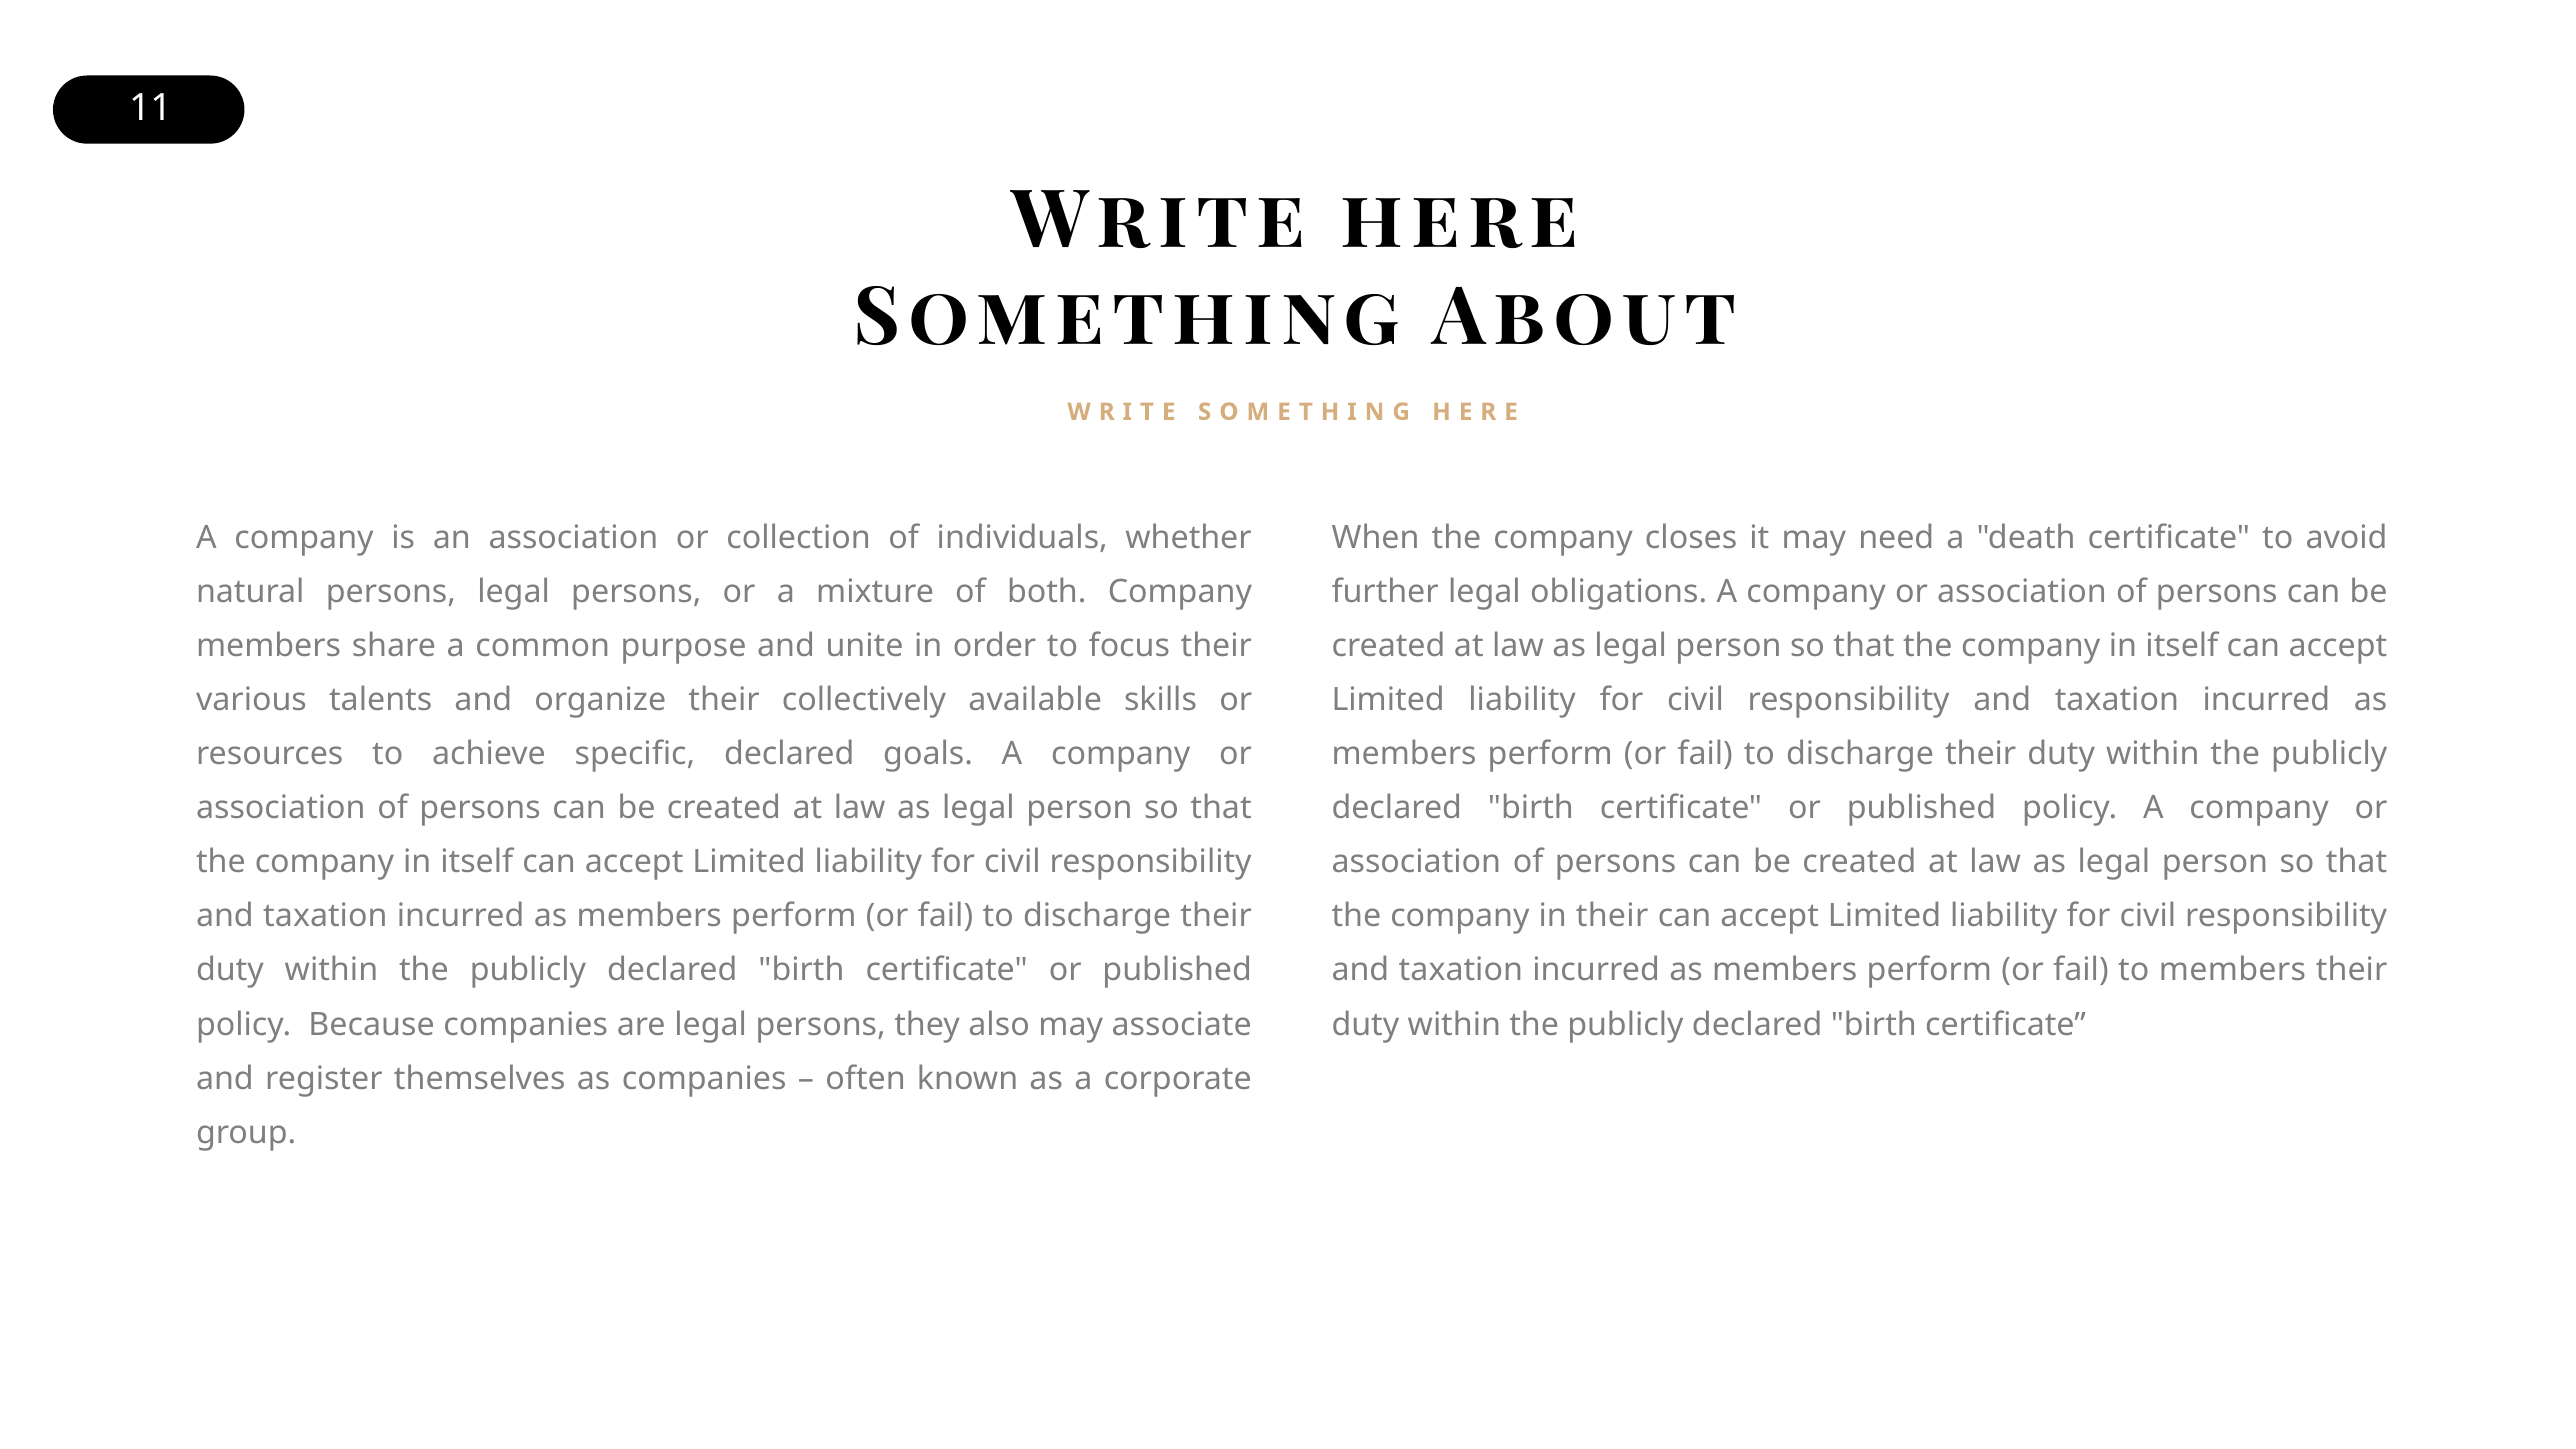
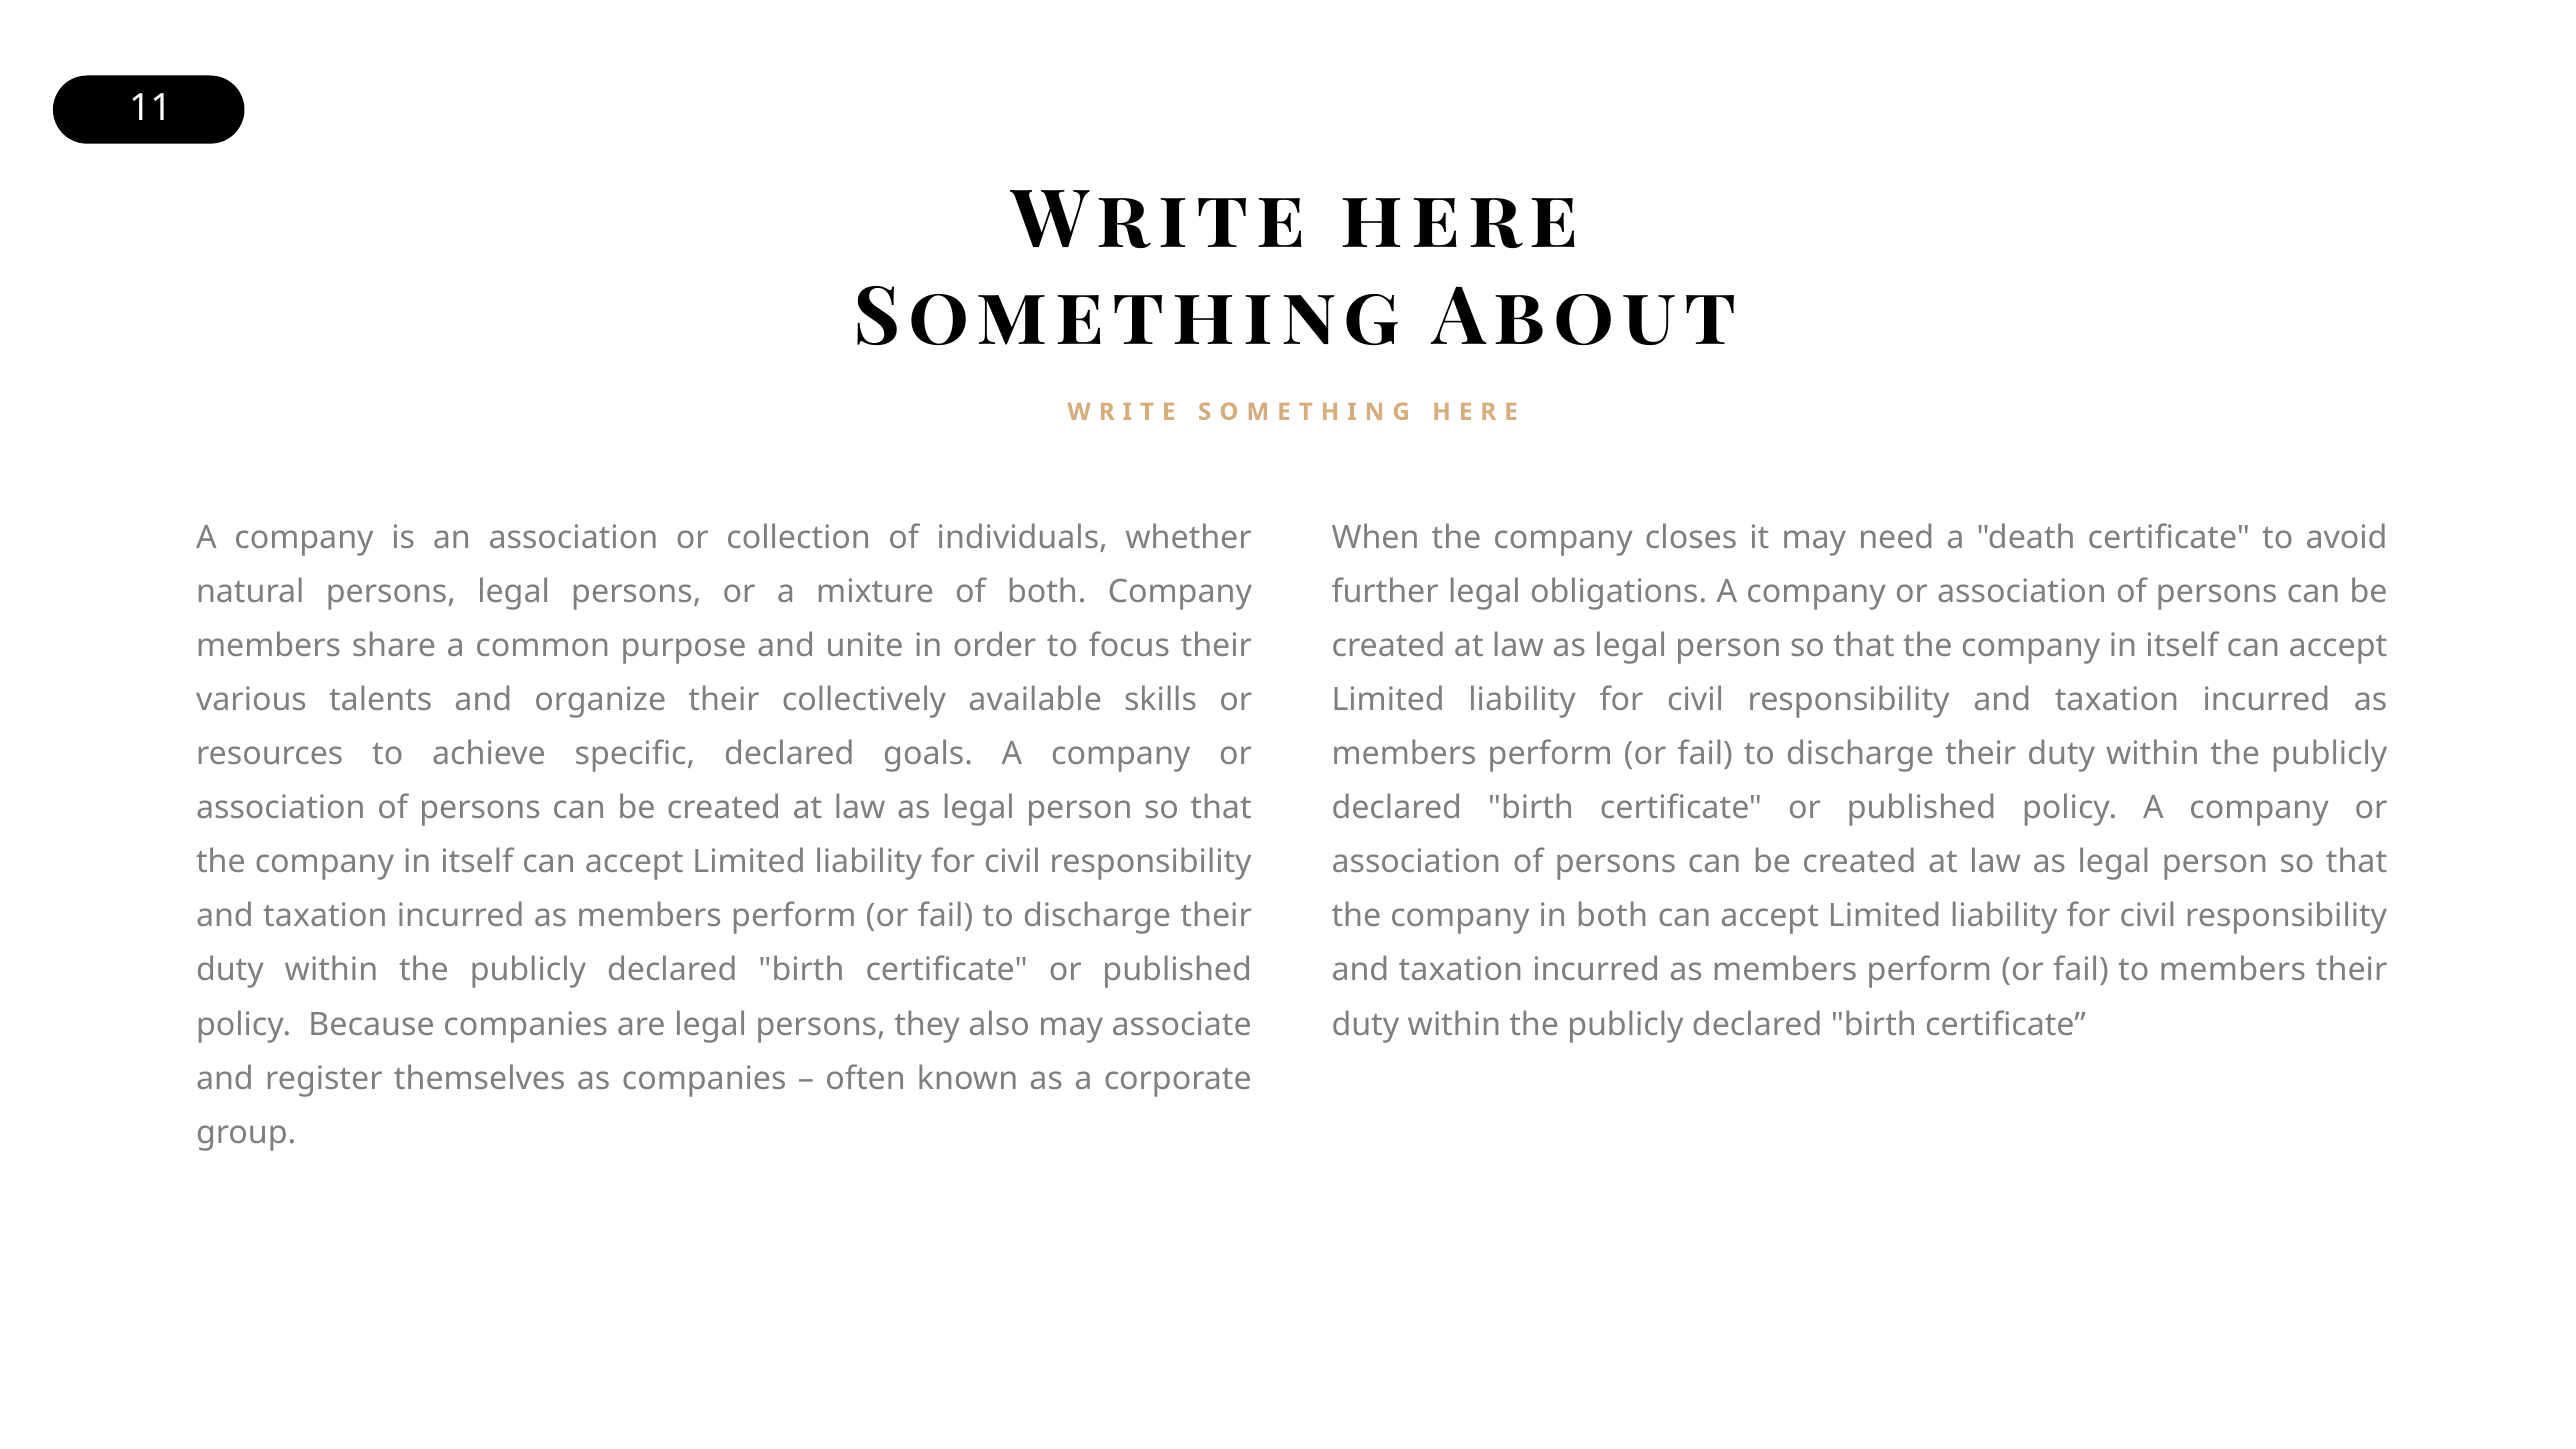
in their: their -> both
